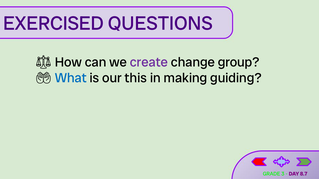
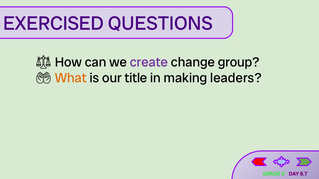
What colour: blue -> orange
this: this -> title
guiding: guiding -> leaders
